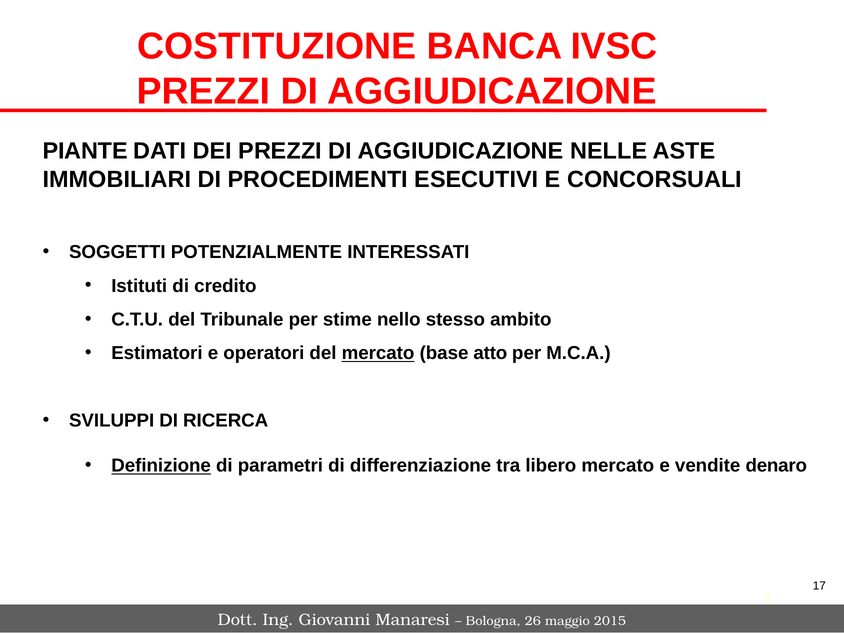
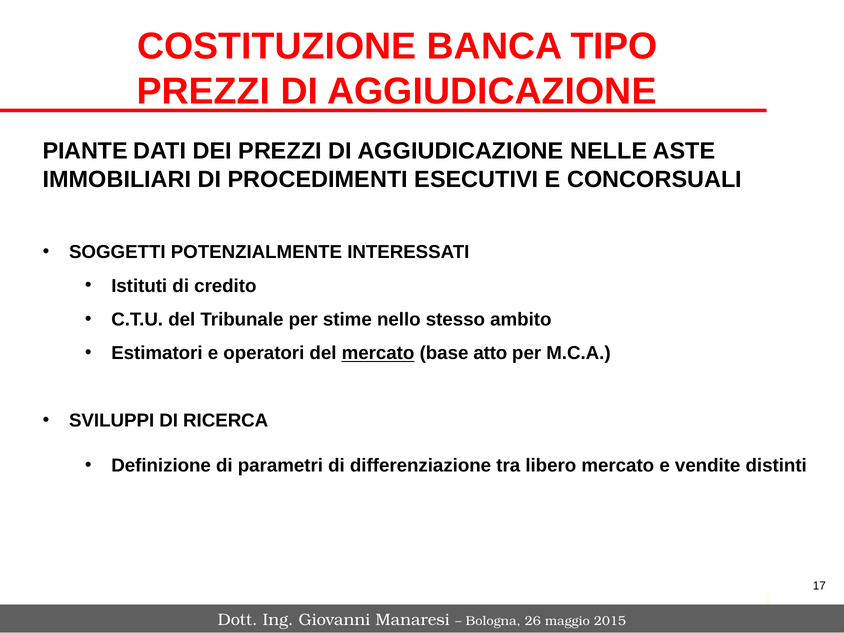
IVSC: IVSC -> TIPO
Definizione underline: present -> none
denaro: denaro -> distinti
